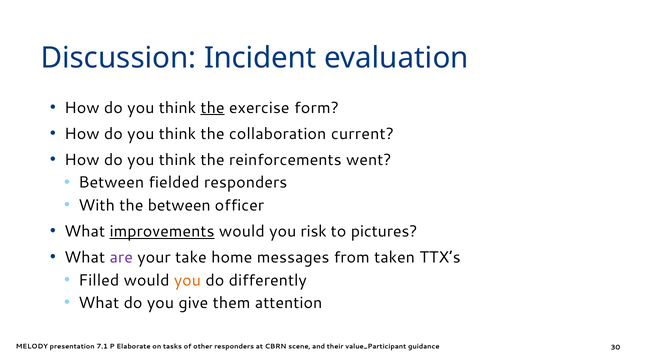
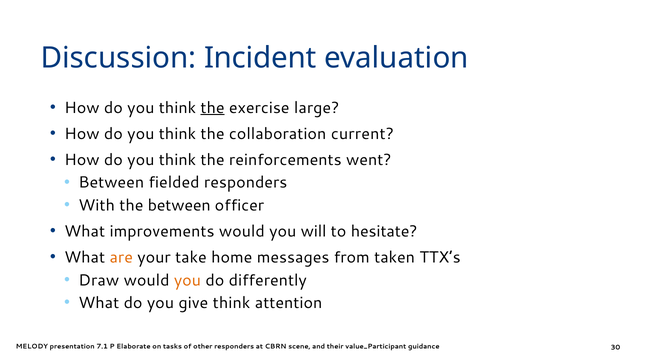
form: form -> large
improvements underline: present -> none
risk: risk -> will
pictures: pictures -> hesitate
are colour: purple -> orange
Filled: Filled -> Draw
give them: them -> think
